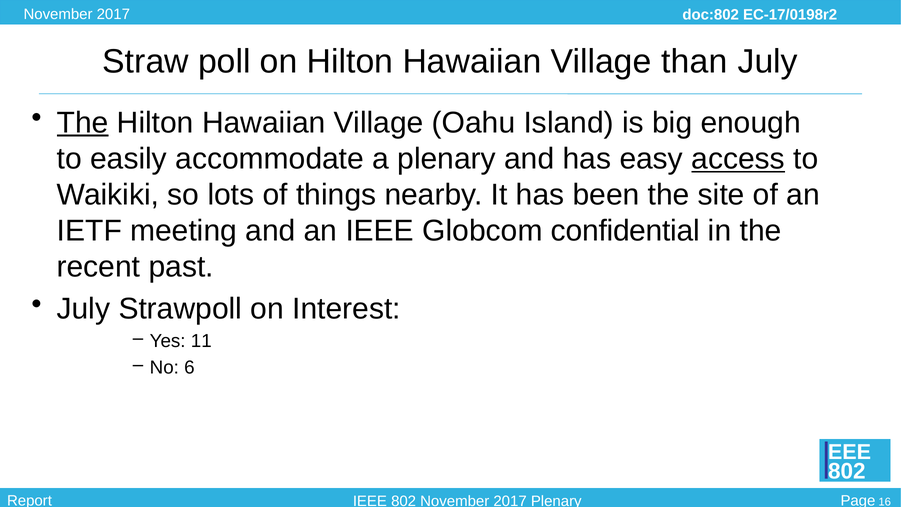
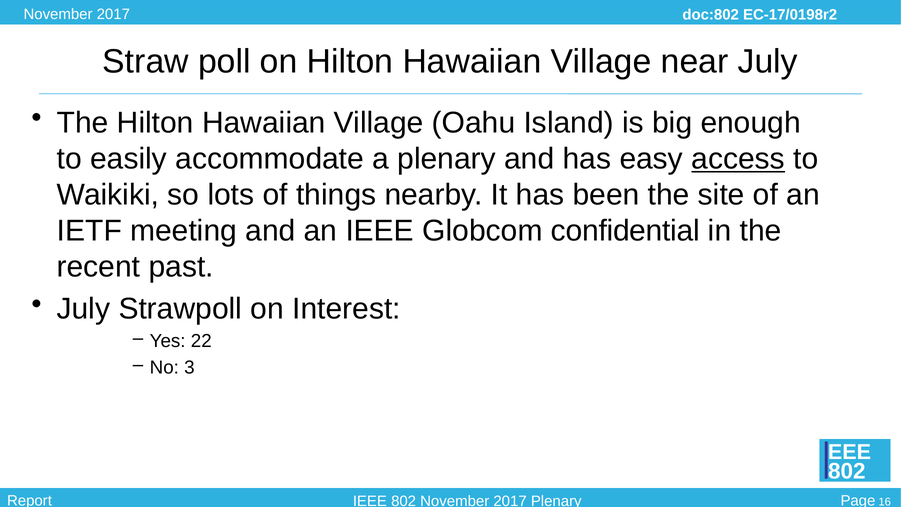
than: than -> near
The at (83, 123) underline: present -> none
11: 11 -> 22
6: 6 -> 3
